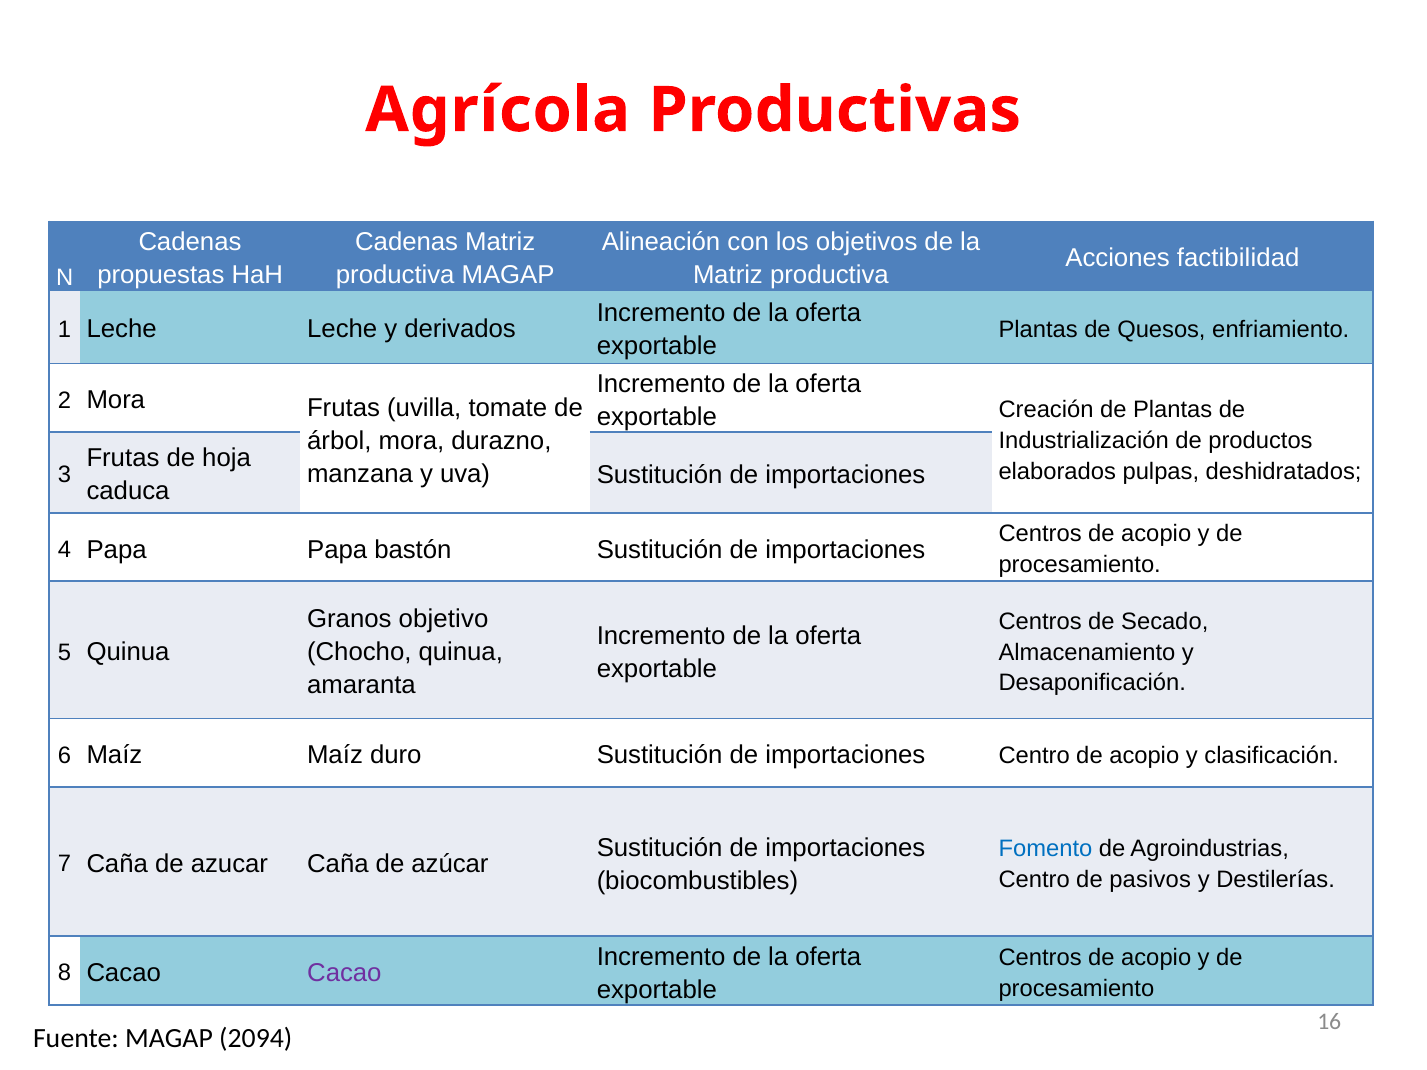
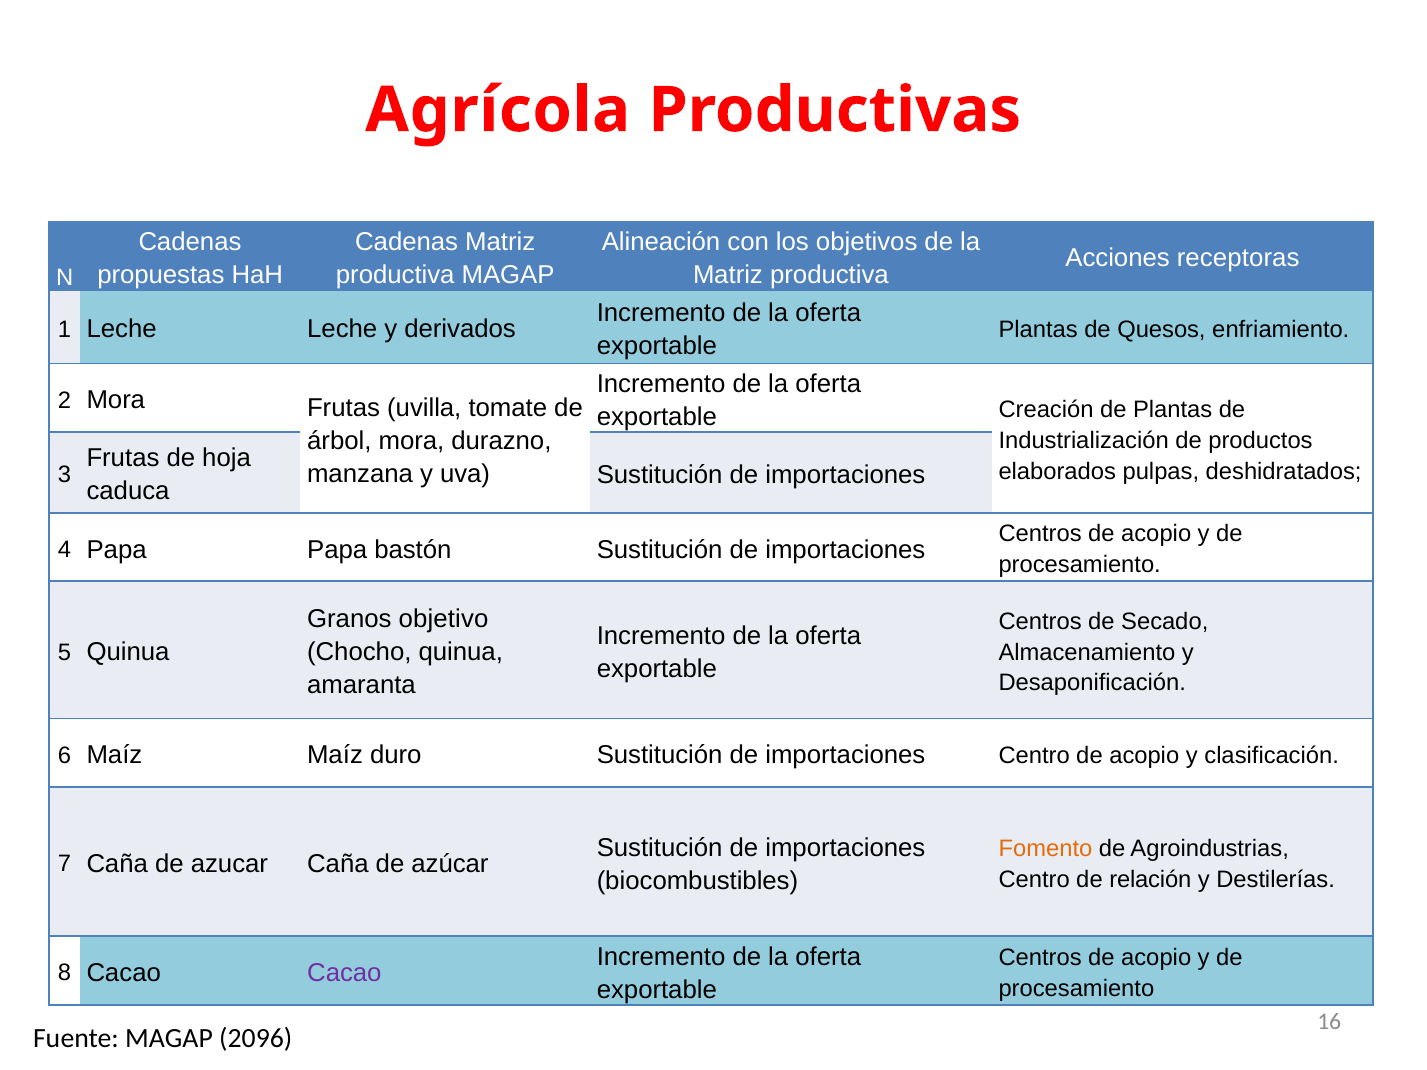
factibilidad: factibilidad -> receptoras
Fomento colour: blue -> orange
pasivos: pasivos -> relación
2094: 2094 -> 2096
